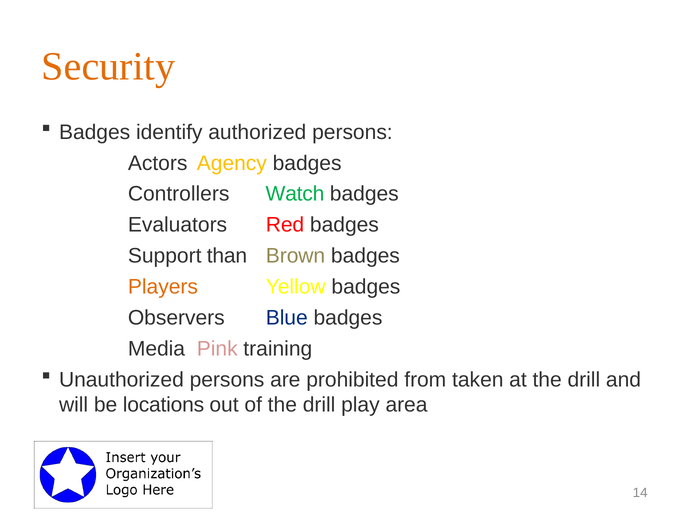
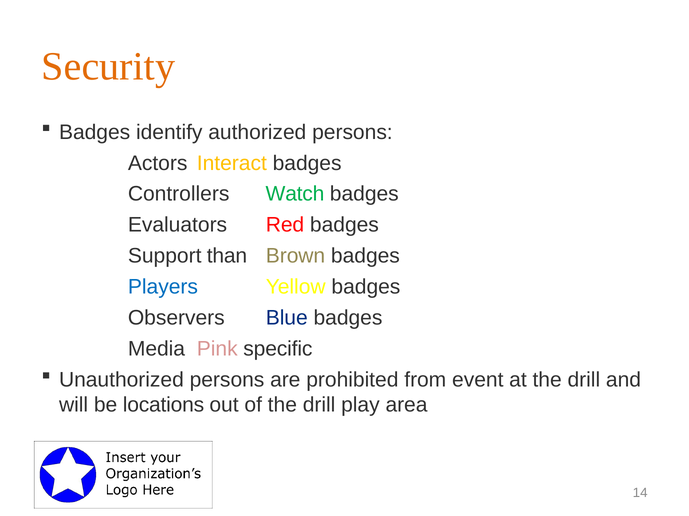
Agency: Agency -> Interact
Players colour: orange -> blue
training: training -> specific
taken: taken -> event
